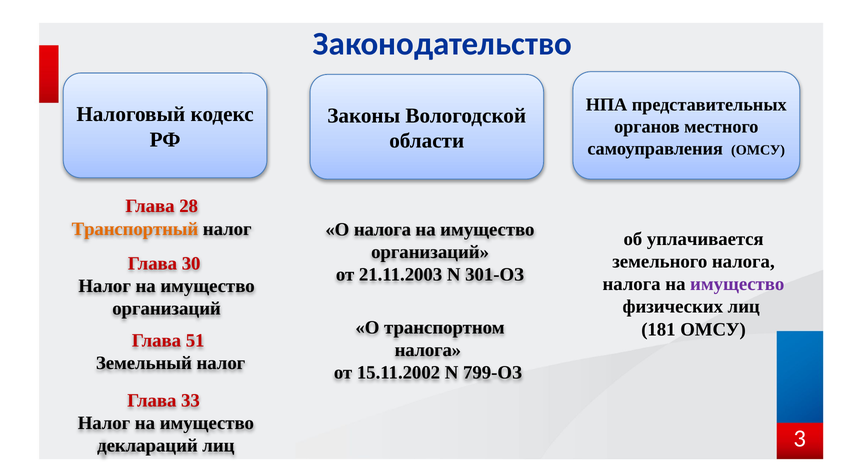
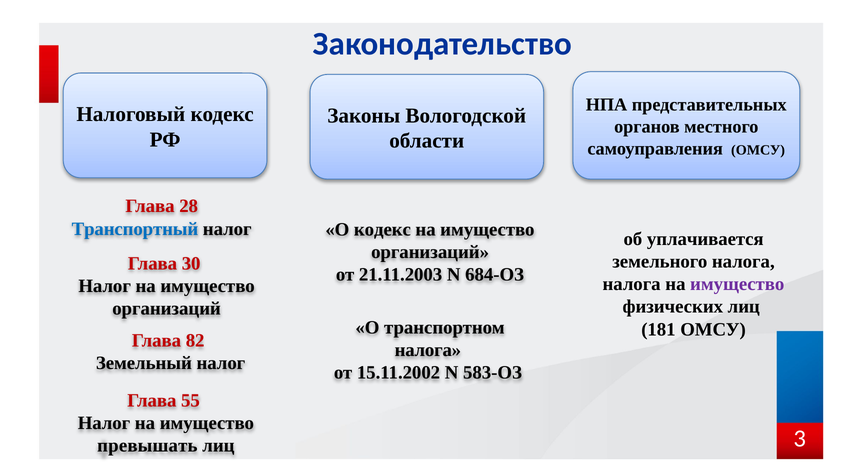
Транспортный colour: orange -> blue
О налога: налога -> кодекс
301-ОЗ: 301-ОЗ -> 684-ОЗ
51: 51 -> 82
799-ОЗ: 799-ОЗ -> 583-ОЗ
33: 33 -> 55
деклараций: деклараций -> превышать
